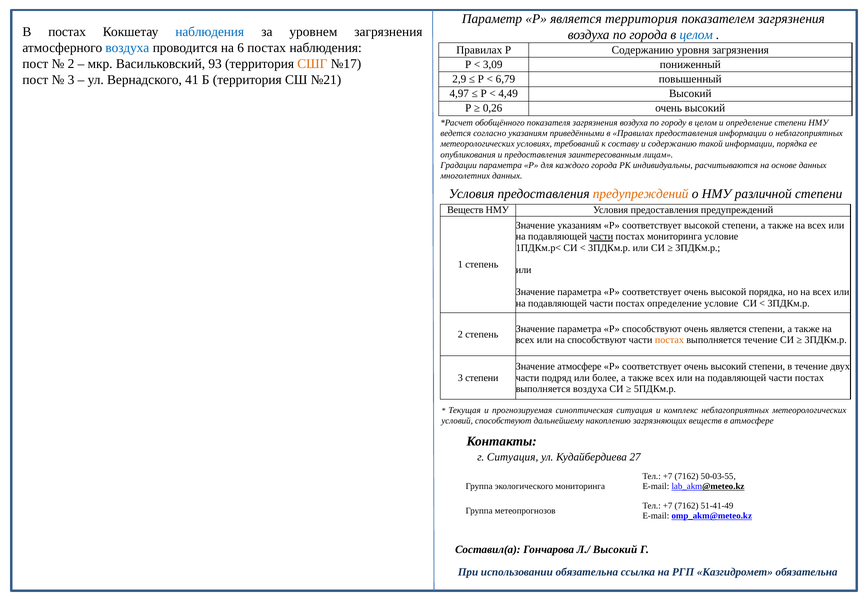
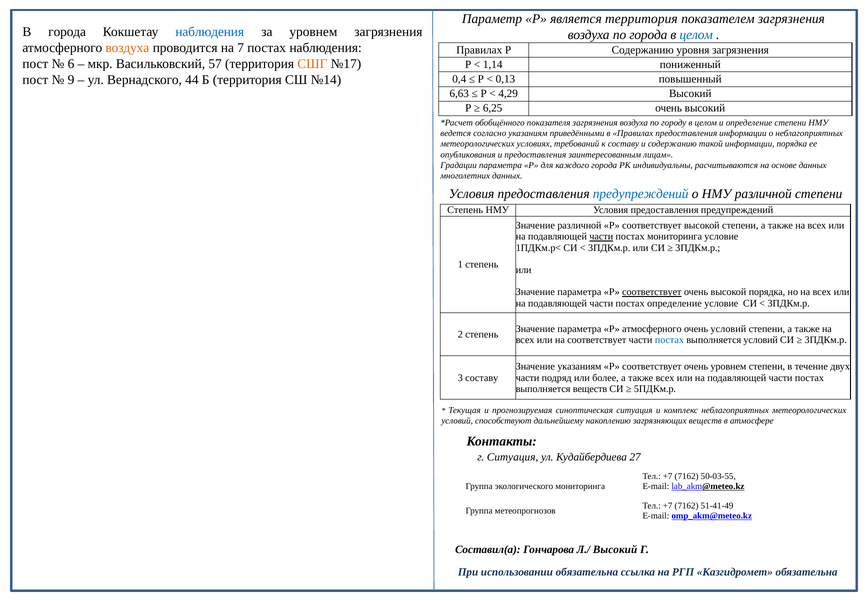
В постах: постах -> города
воздуха at (127, 48) colour: blue -> orange
6: 6 -> 7
2 at (71, 64): 2 -> 6
93: 93 -> 57
3,09: 3,09 -> 1,14
3 at (71, 80): 3 -> 9
41: 41 -> 44
№21: №21 -> №14
2,9: 2,9 -> 0,4
6,79: 6,79 -> 0,13
4,97: 4,97 -> 6,63
4,49: 4,49 -> 4,29
0,26: 0,26 -> 6,25
предупреждений at (641, 194) colour: orange -> blue
Веществ at (465, 210): Веществ -> Степень
Значение указаниям: указаниям -> различной
соответствует at (652, 292) underline: none -> present
Р способствуют: способствуют -> атмосферного
очень является: является -> условий
на способствуют: способствуют -> соответствует
постах at (669, 340) colour: orange -> blue
выполняется течение: течение -> условий
Значение атмосфере: атмосфере -> указаниям
соответствует очень высокий: высокий -> уровнем
3 степени: степени -> составу
выполняется воздуха: воздуха -> веществ
